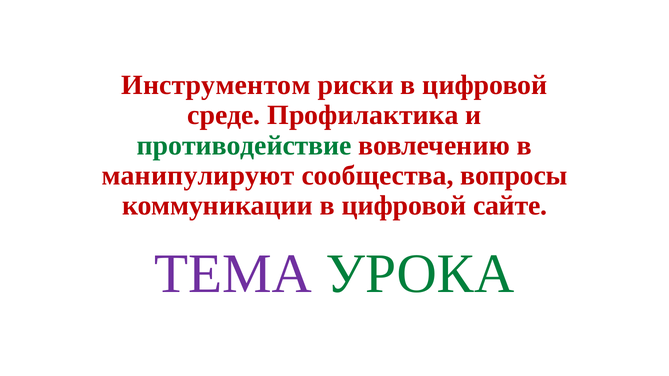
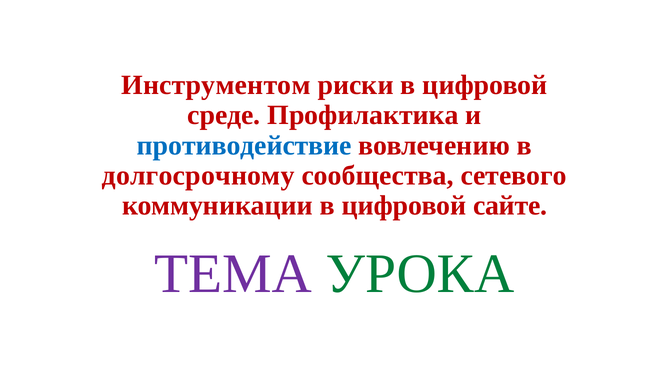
противодействие colour: green -> blue
манипулируют: манипулируют -> долгосрочному
вопросы: вопросы -> сетевого
